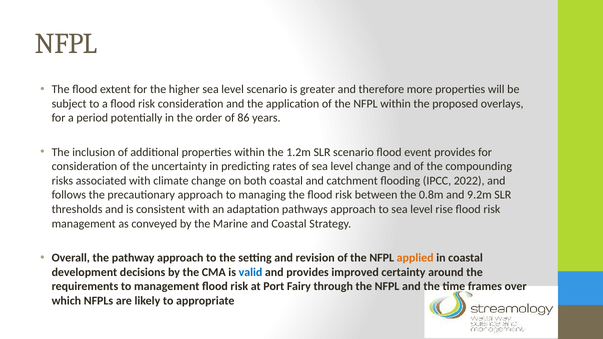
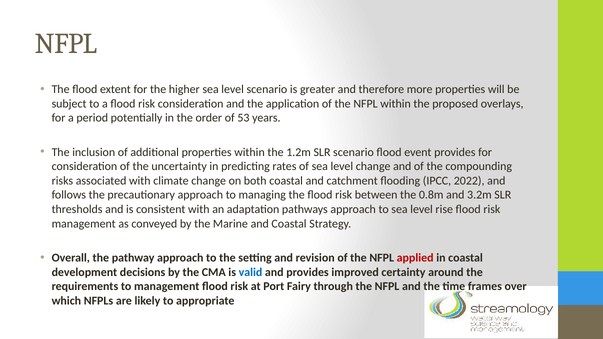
86: 86 -> 53
9.2m: 9.2m -> 3.2m
applied colour: orange -> red
